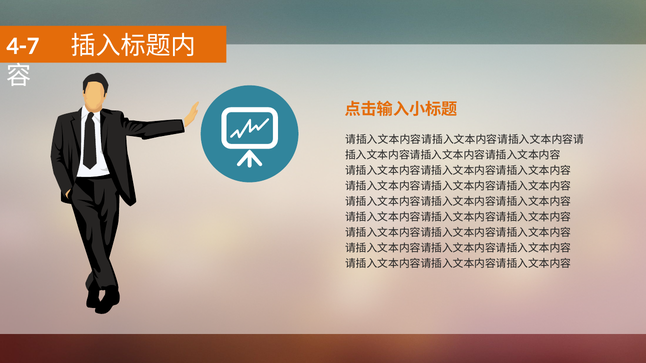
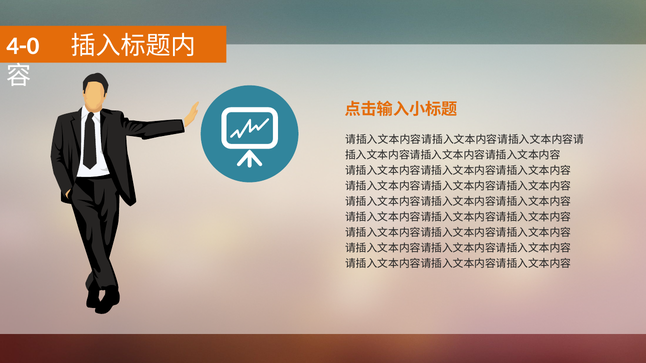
4-7: 4-7 -> 4-0
